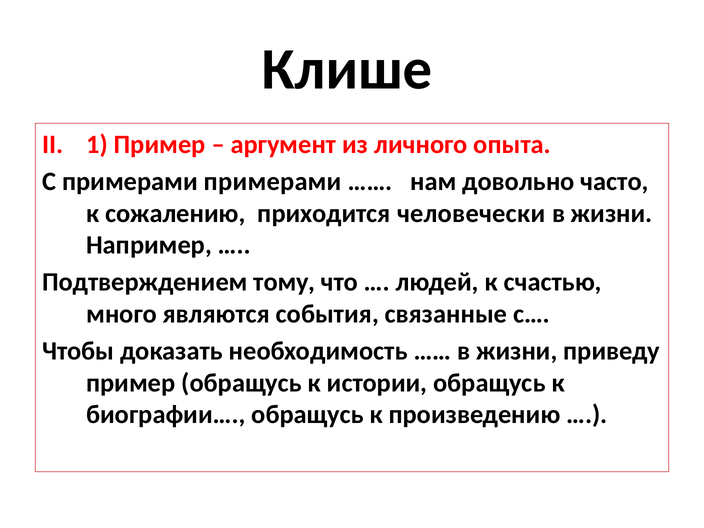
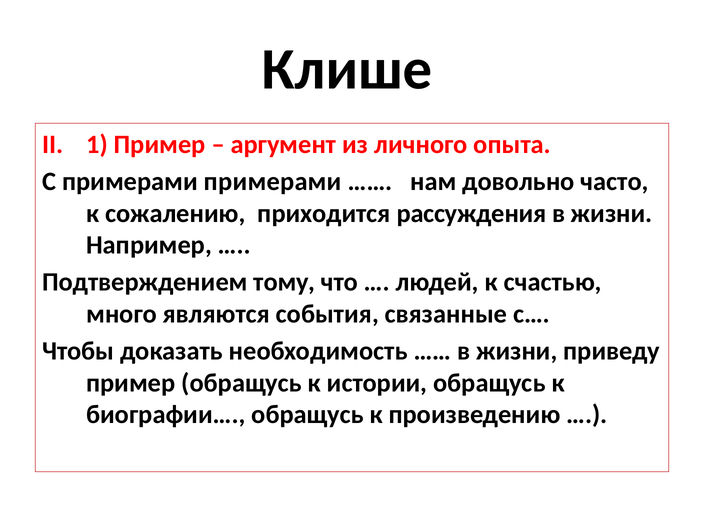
человечески: человечески -> рассуждения
